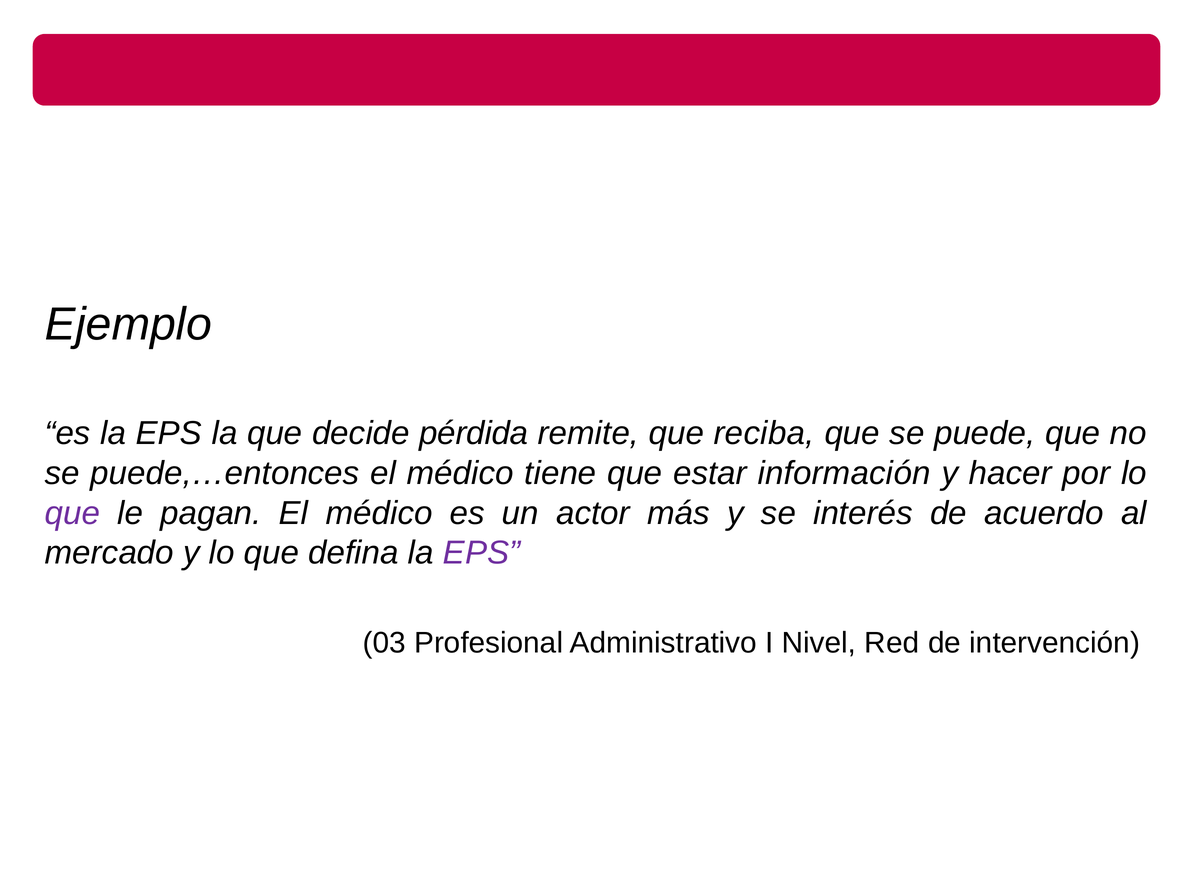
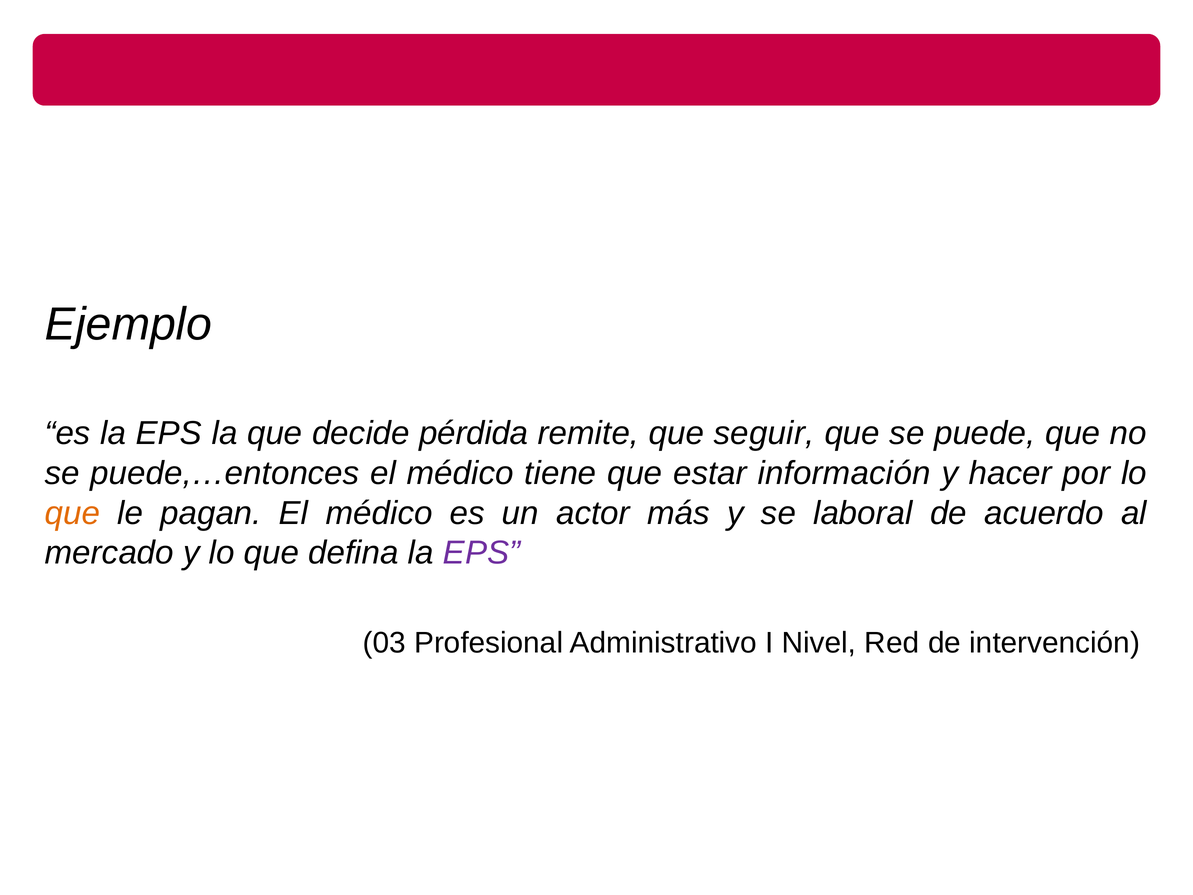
reciba: reciba -> seguir
que at (72, 513) colour: purple -> orange
interés: interés -> laboral
